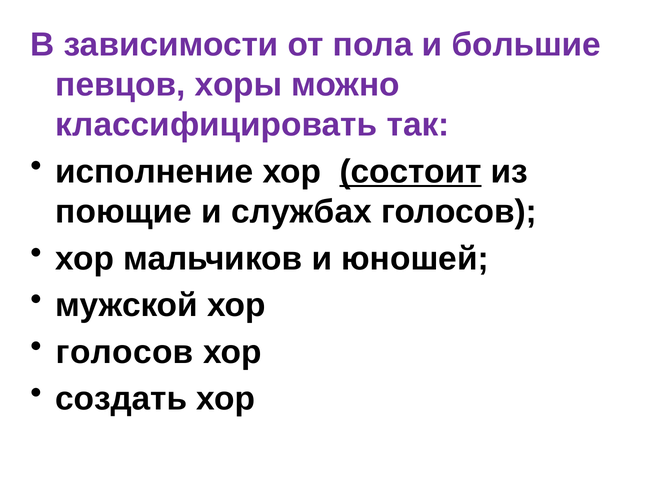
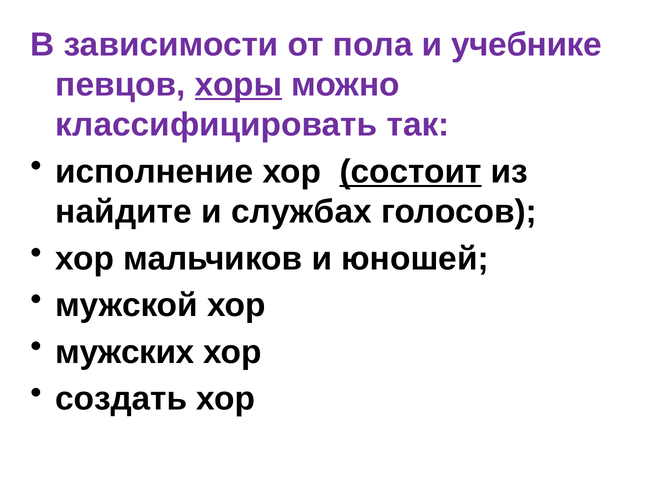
большие: большие -> учебнике
хоры underline: none -> present
поющие: поющие -> найдите
голосов at (125, 353): голосов -> мужских
